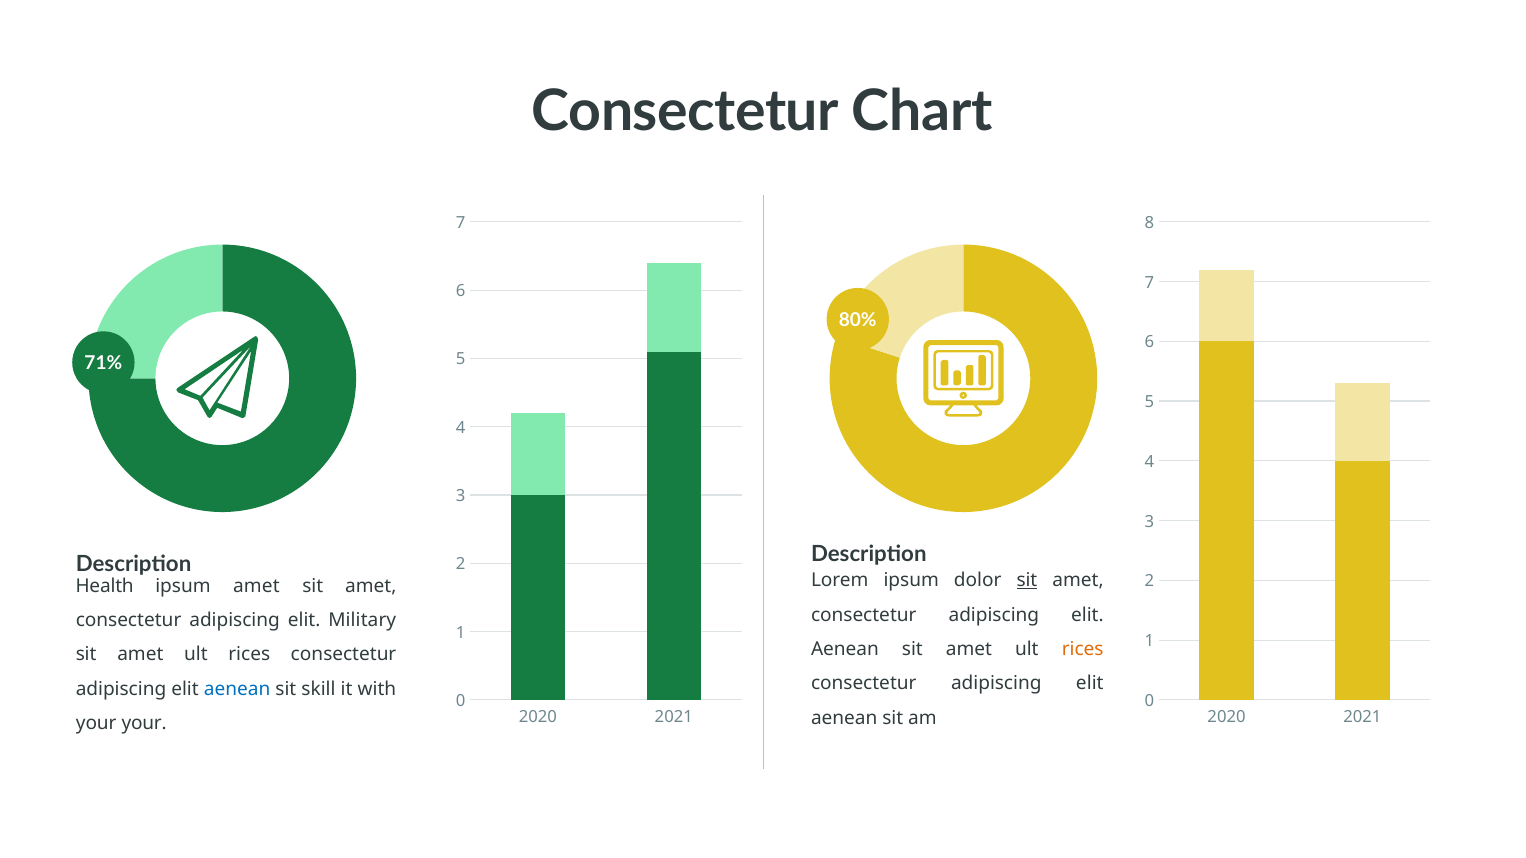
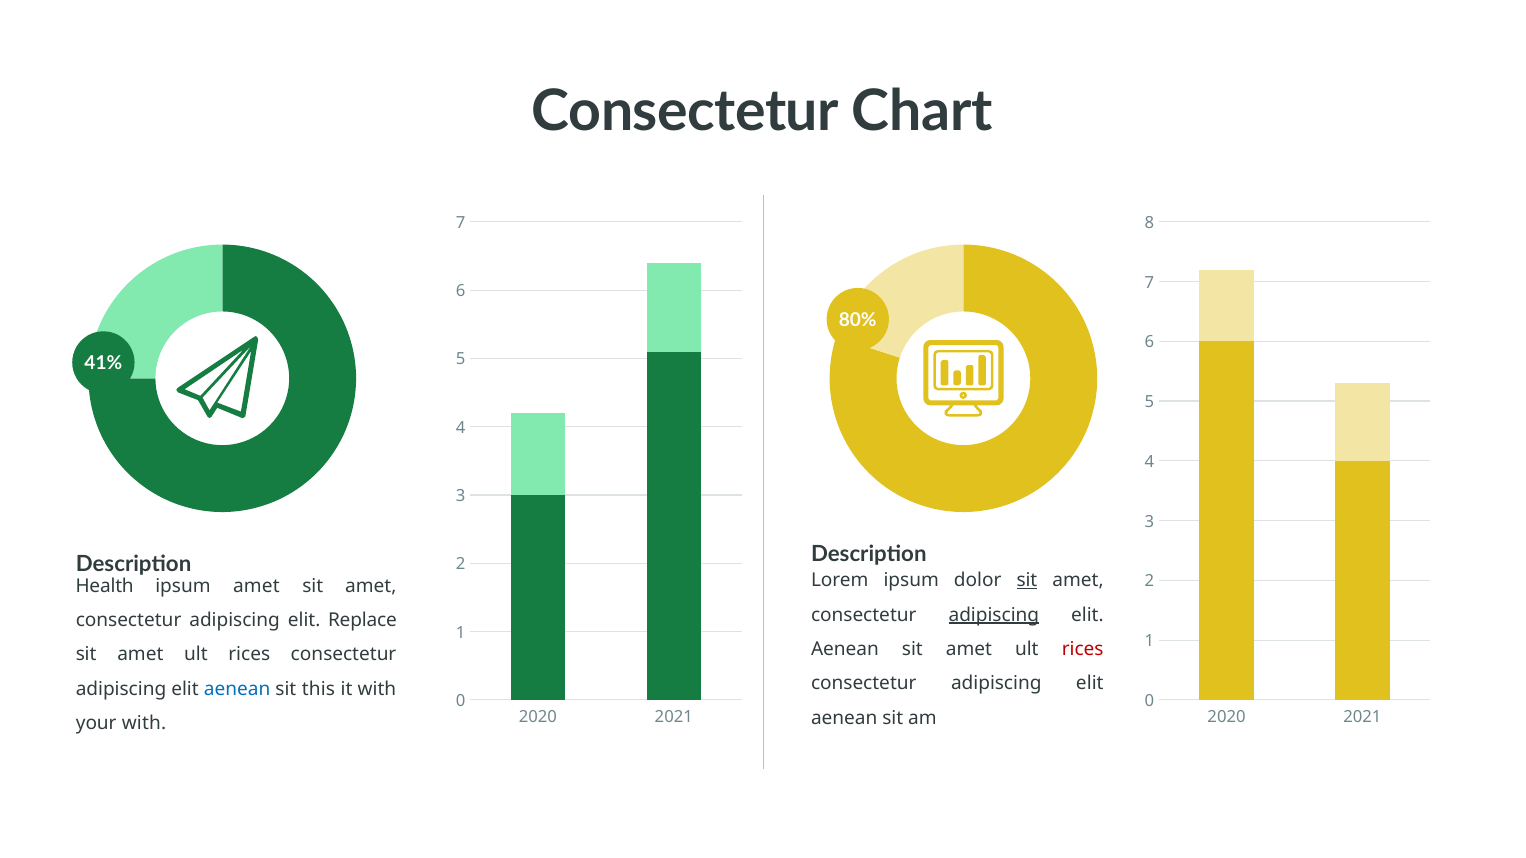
71%: 71% -> 41%
adipiscing at (994, 615) underline: none -> present
Military: Military -> Replace
rices at (1083, 649) colour: orange -> red
skill: skill -> this
your your: your -> with
